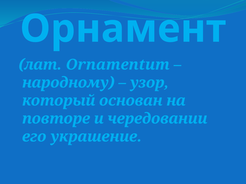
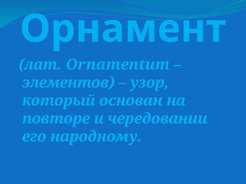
народному: народному -> элементов
украшение: украшение -> народному
